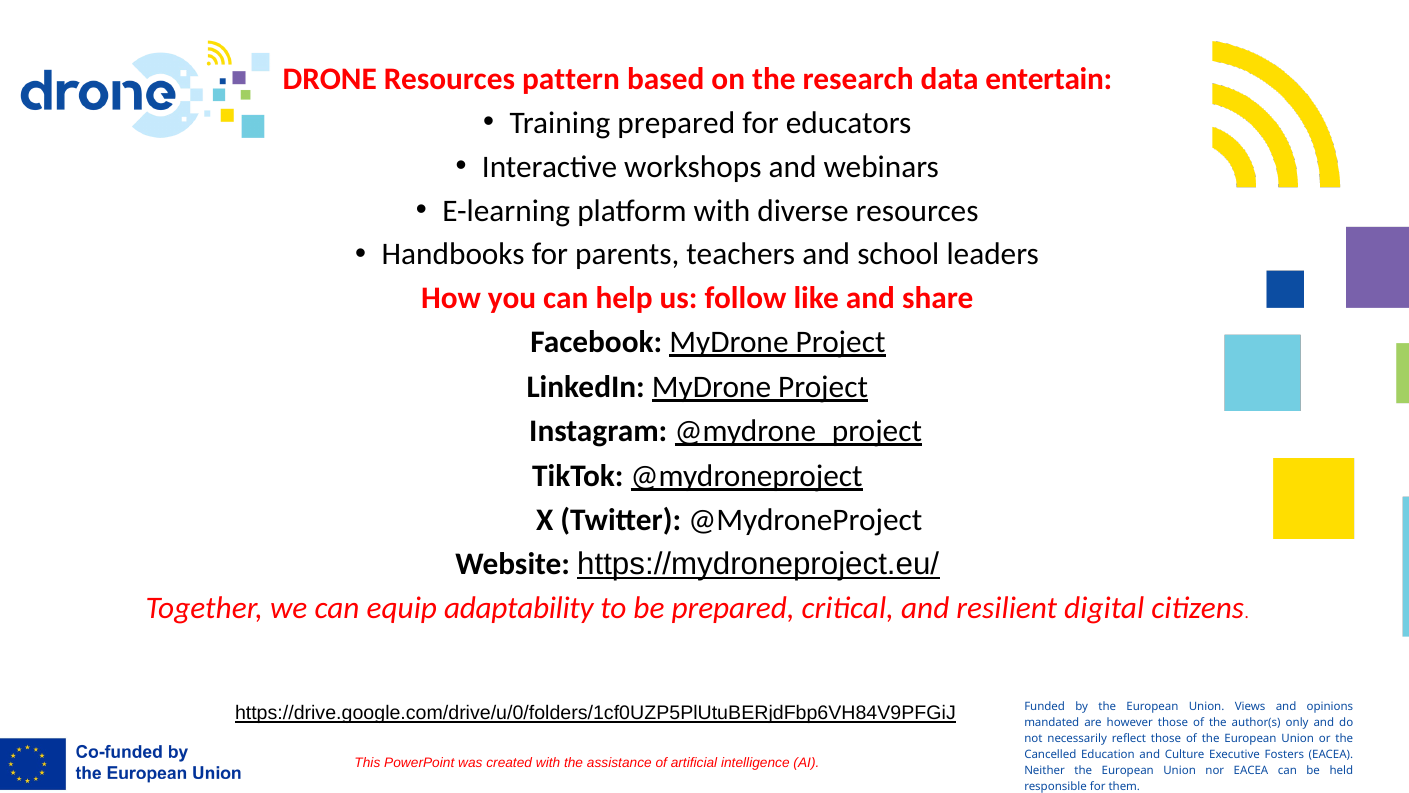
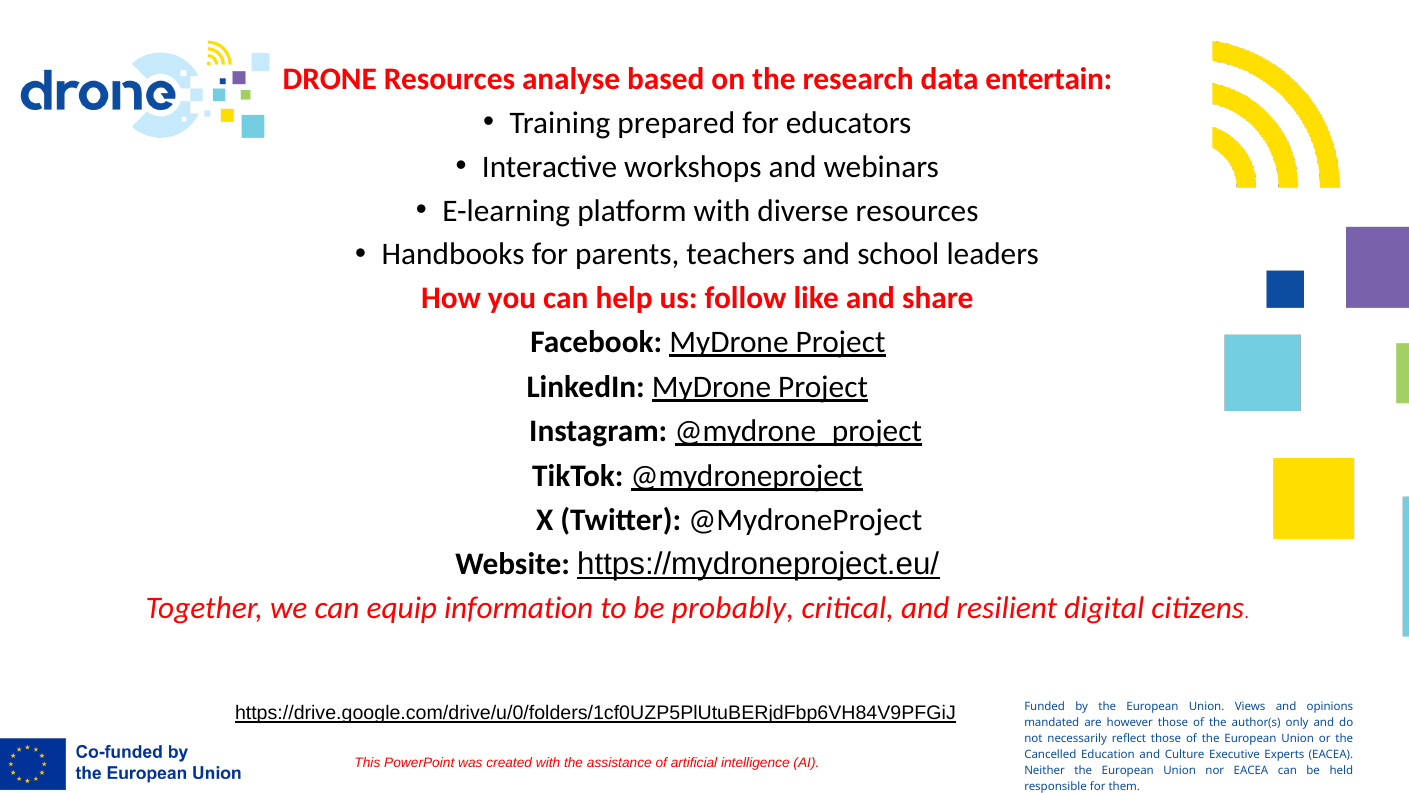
pattern: pattern -> analyse
adaptability: adaptability -> information
be prepared: prepared -> probably
Fosters: Fosters -> Experts
